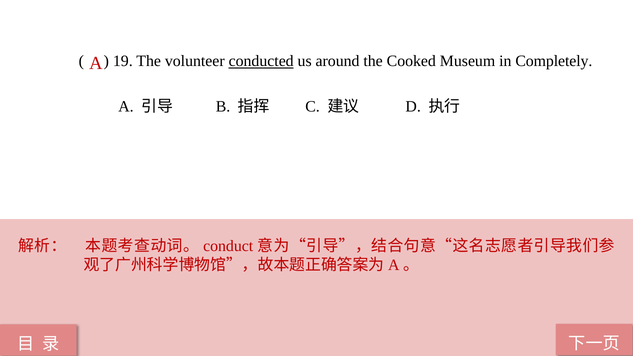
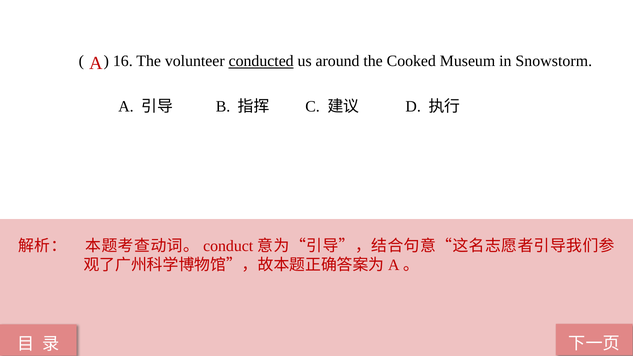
19: 19 -> 16
Completely: Completely -> Snowstorm
